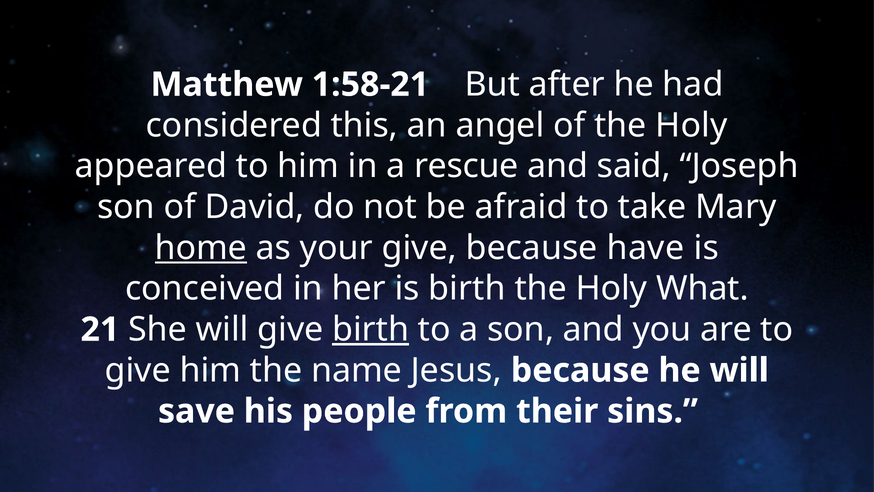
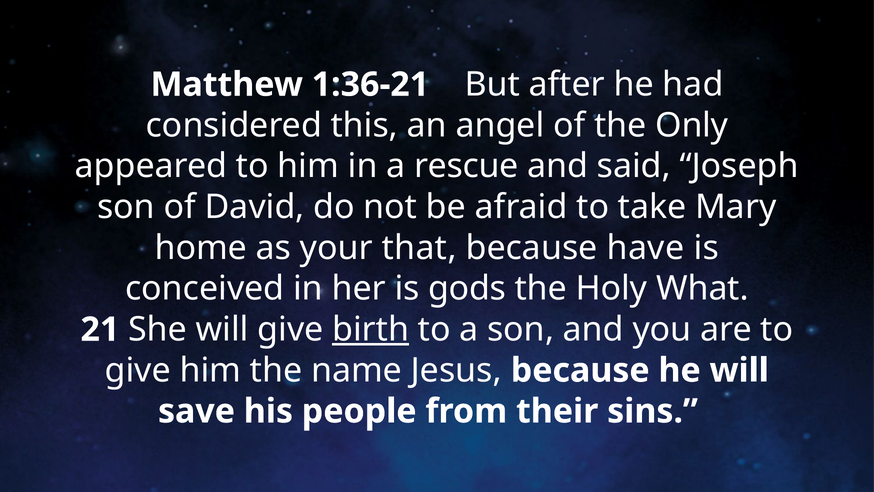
1:58-21: 1:58-21 -> 1:36-21
of the Holy: Holy -> Only
home underline: present -> none
your give: give -> that
is birth: birth -> gods
